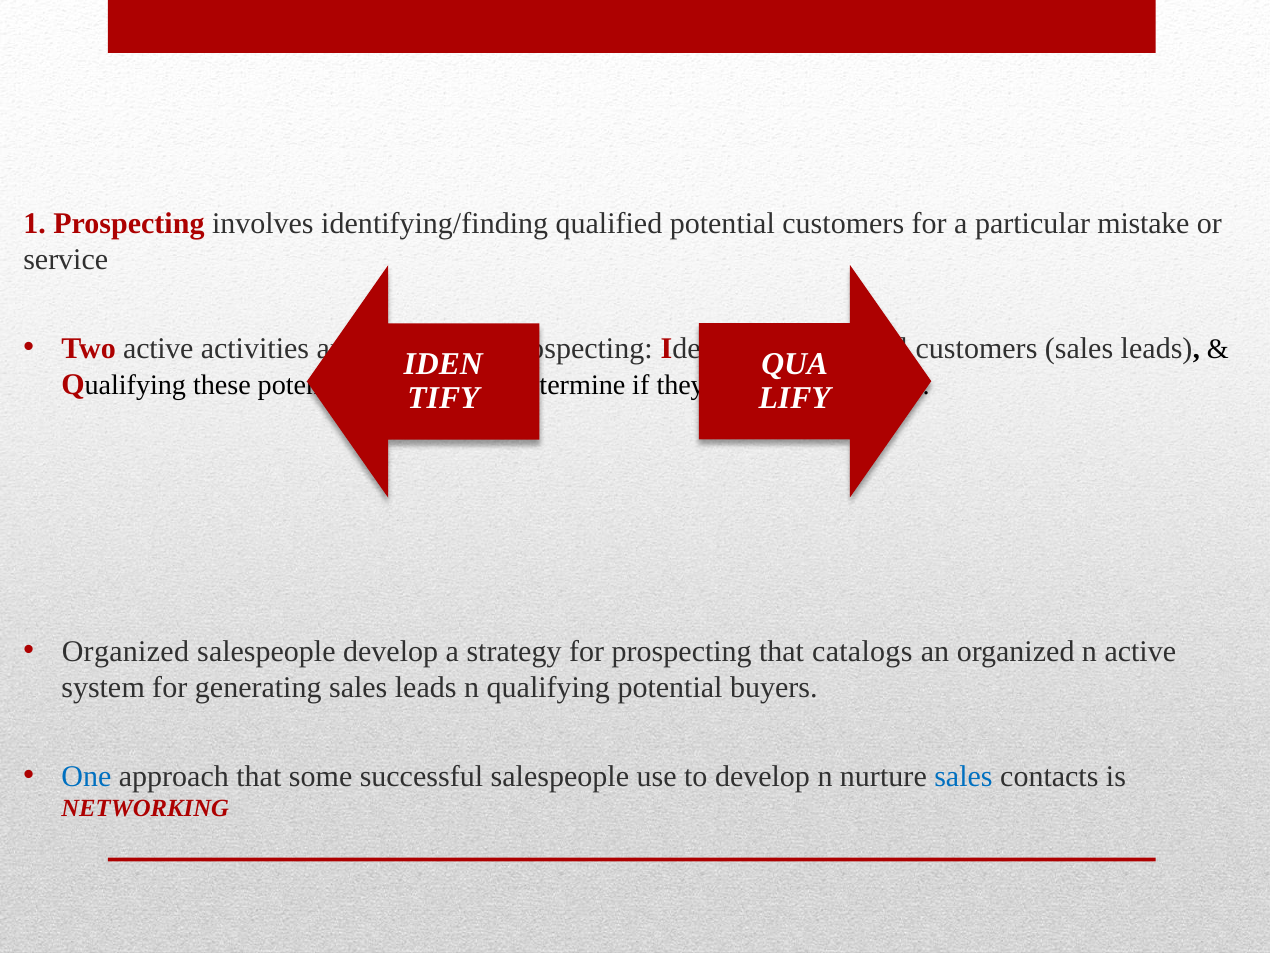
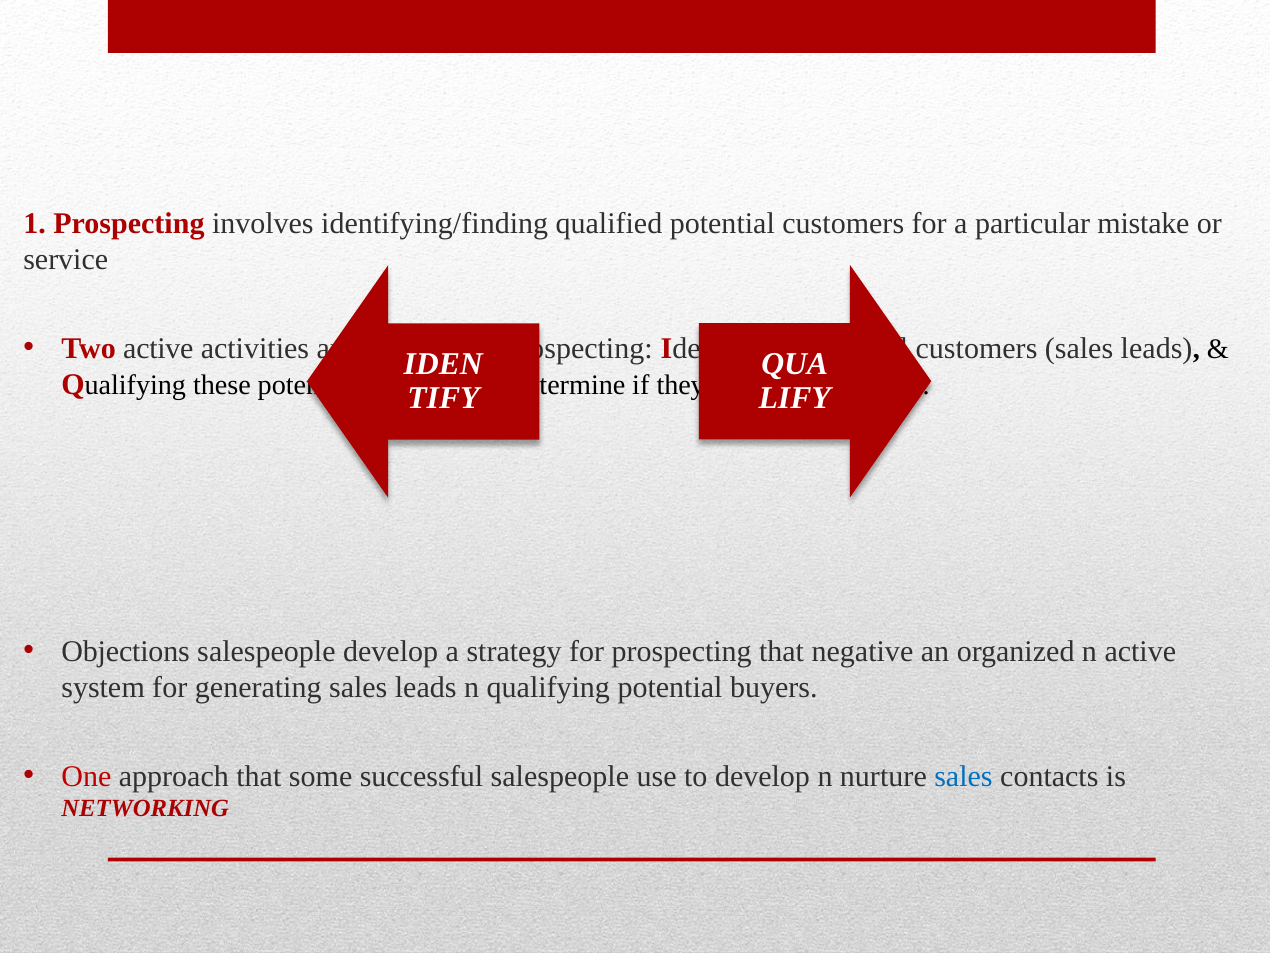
Organized at (125, 651): Organized -> Objections
catalogs: catalogs -> negative
One colour: blue -> red
